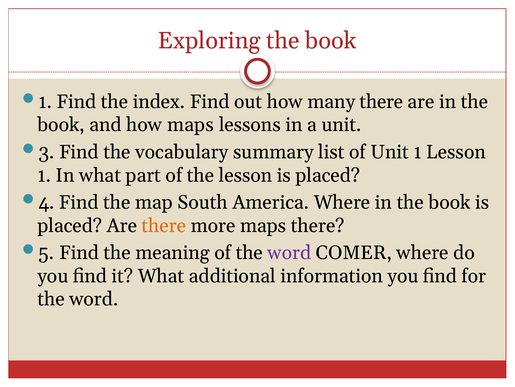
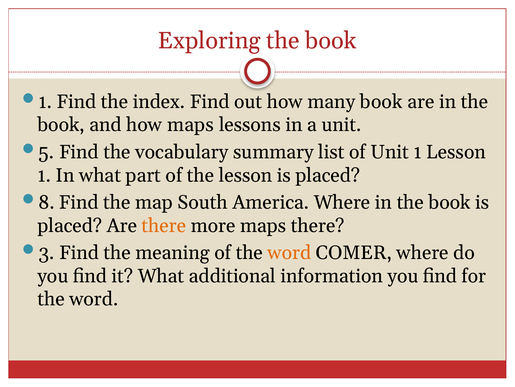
many there: there -> book
3: 3 -> 5
4: 4 -> 8
5: 5 -> 3
word at (289, 252) colour: purple -> orange
